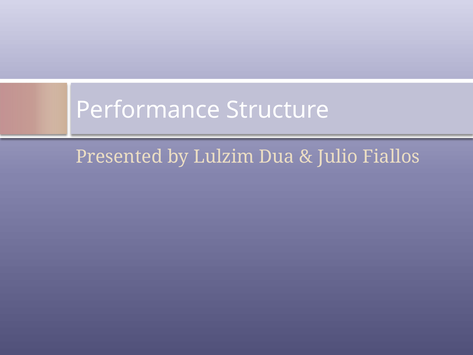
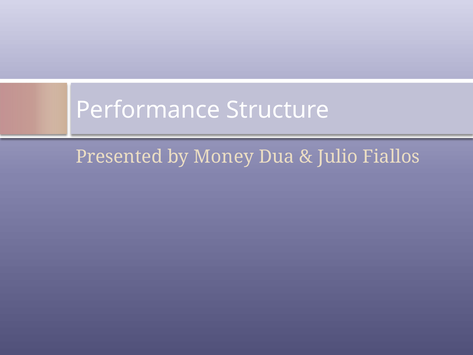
Lulzim: Lulzim -> Money
